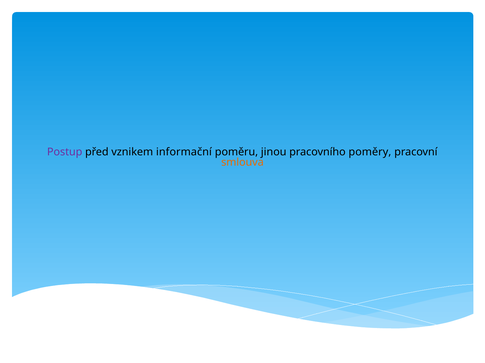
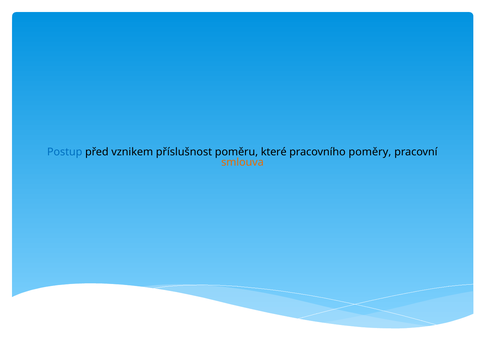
Postup colour: purple -> blue
informační: informační -> příslušnost
jinou: jinou -> které
